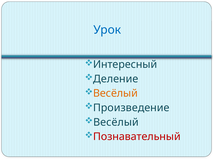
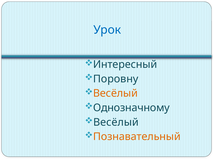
Деление: Деление -> Поровну
Произведение: Произведение -> Однозначному
Познавательный colour: red -> orange
